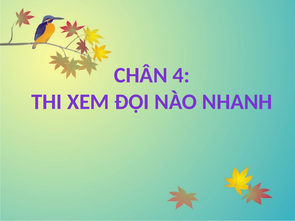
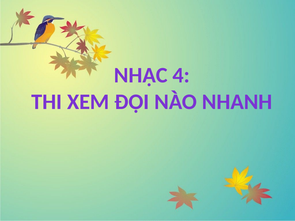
CHÂN: CHÂN -> NHẠC
